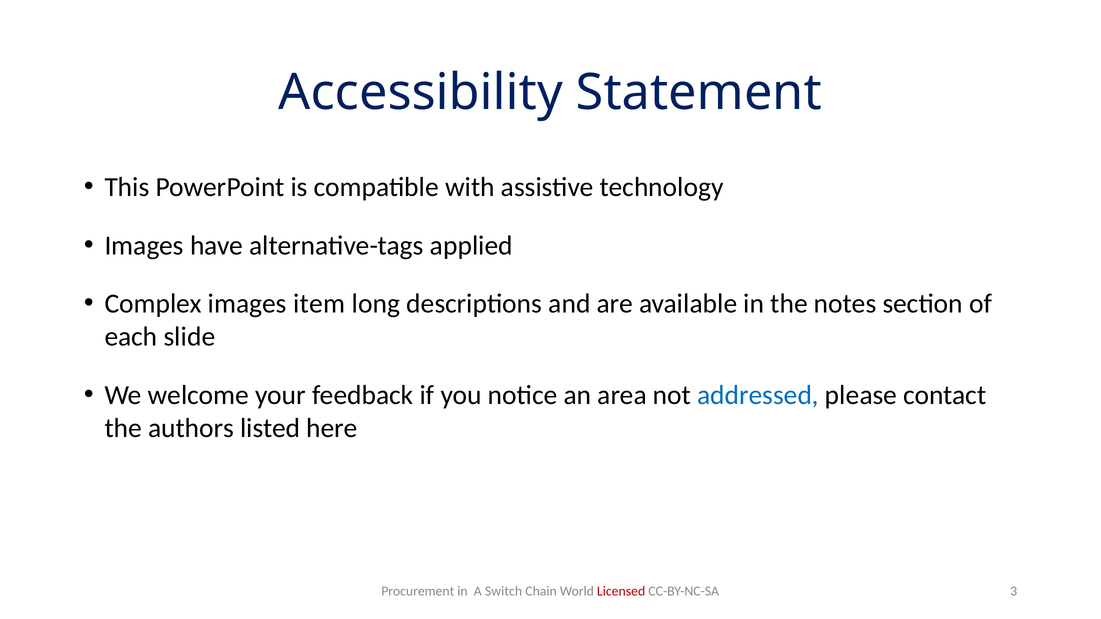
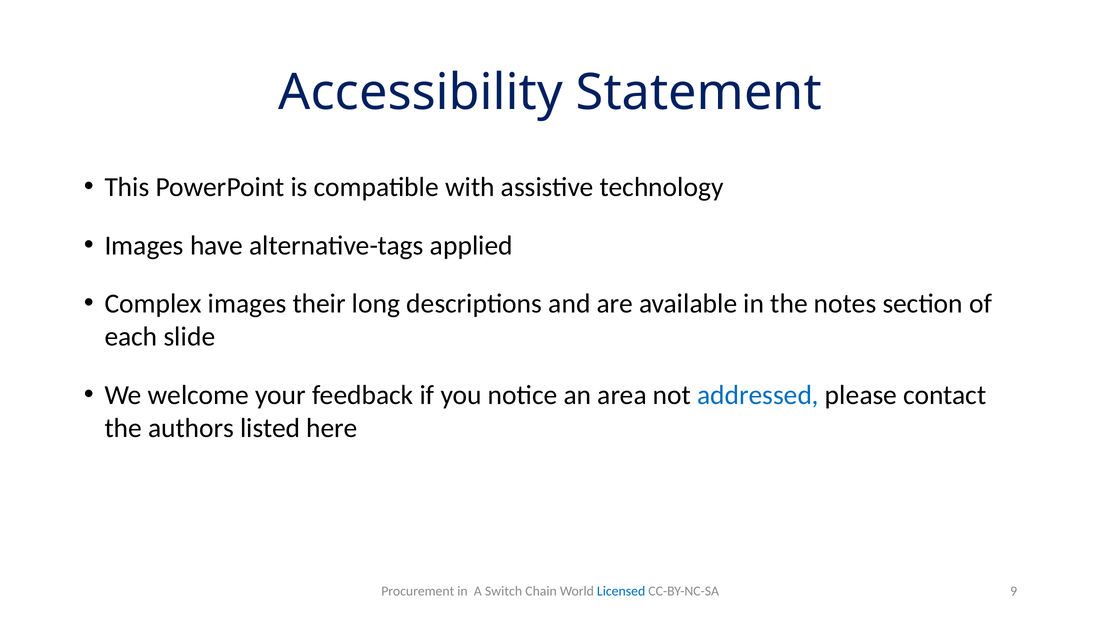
item: item -> their
Licensed colour: red -> blue
3: 3 -> 9
